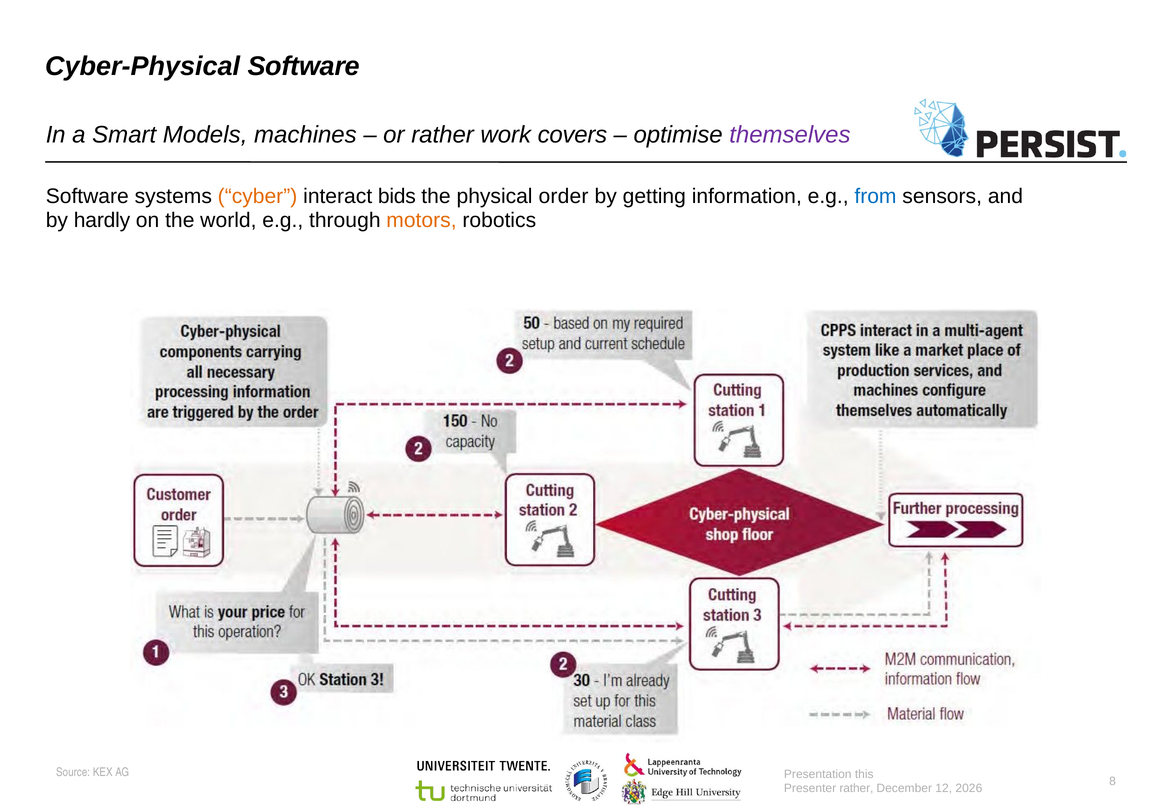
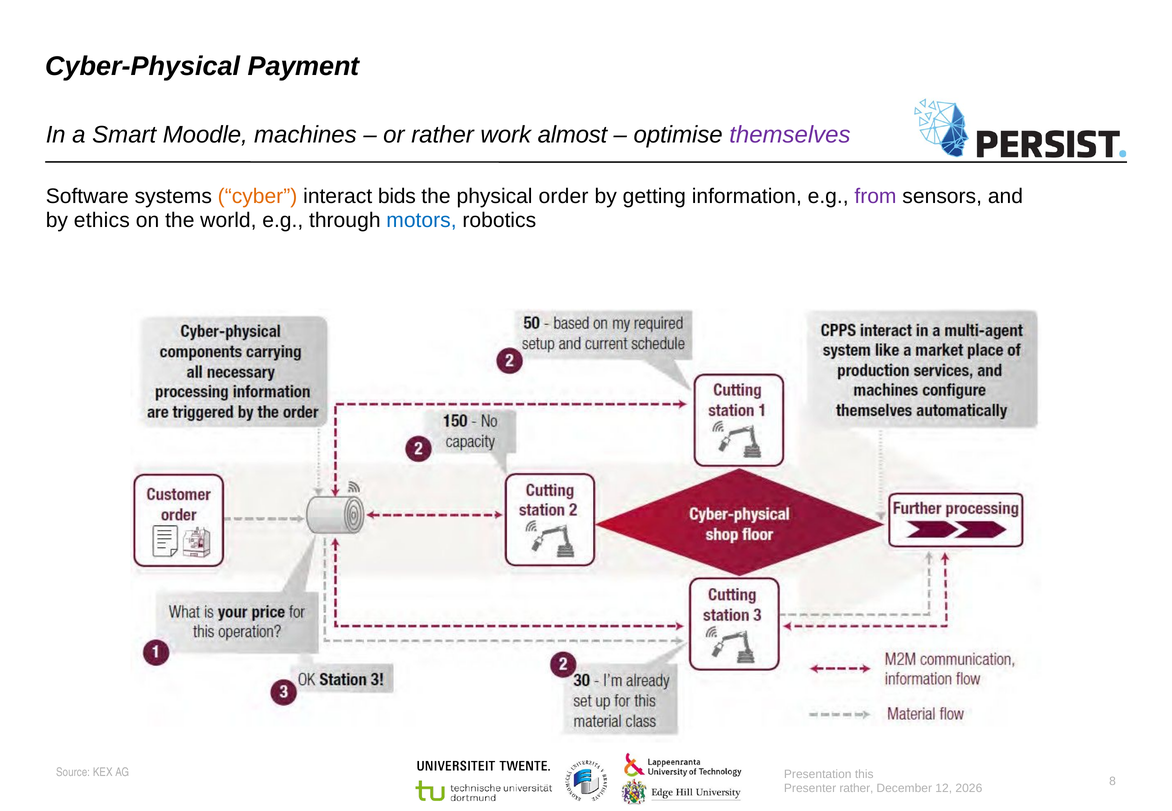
Cyber-Physical Software: Software -> Payment
Models: Models -> Moodle
covers: covers -> almost
from colour: blue -> purple
hardly: hardly -> ethics
motors colour: orange -> blue
